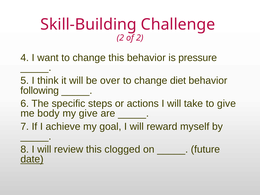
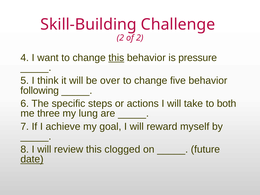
this at (116, 58) underline: none -> present
diet: diet -> five
to give: give -> both
body: body -> three
my give: give -> lung
